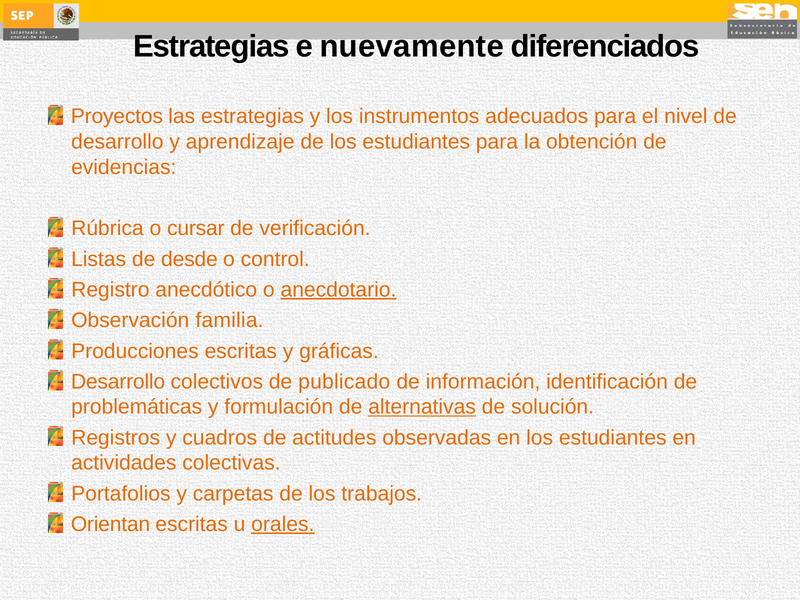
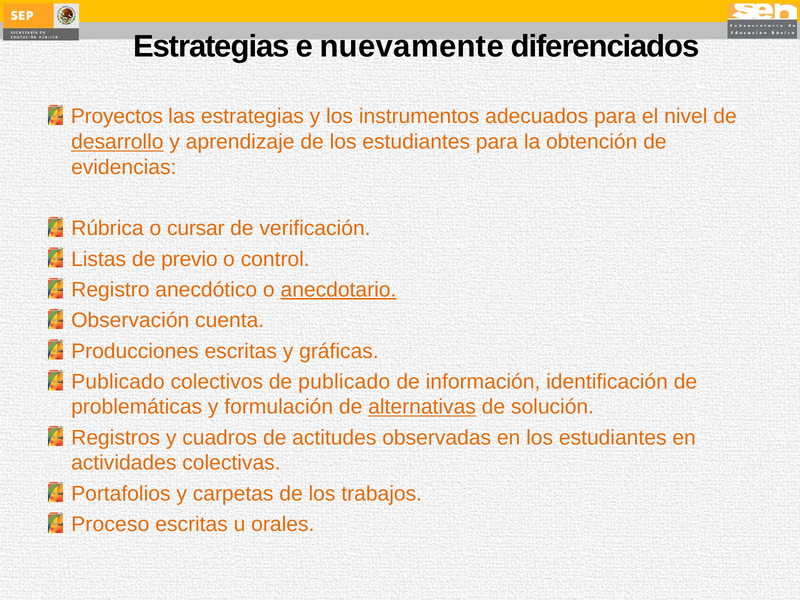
desarrollo at (117, 142) underline: none -> present
desde: desde -> previo
familia: familia -> cuenta
Desarrollo at (118, 382): Desarrollo -> Publicado
Orientan: Orientan -> Proceso
orales underline: present -> none
